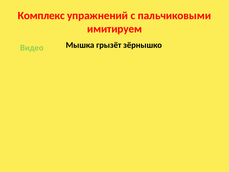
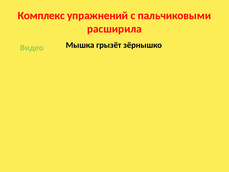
имитируем: имитируем -> расширила
